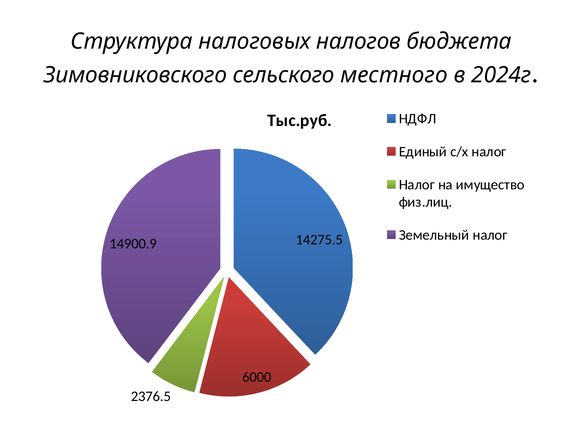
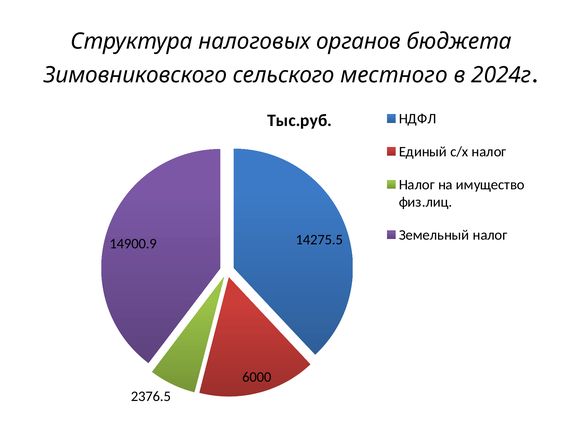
налогов: налогов -> органов
